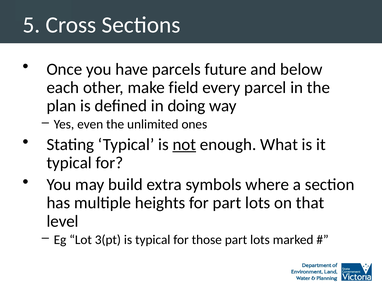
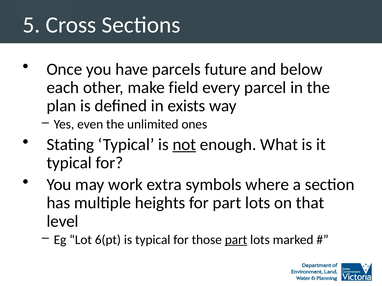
doing: doing -> exists
build: build -> work
3(pt: 3(pt -> 6(pt
part at (236, 240) underline: none -> present
